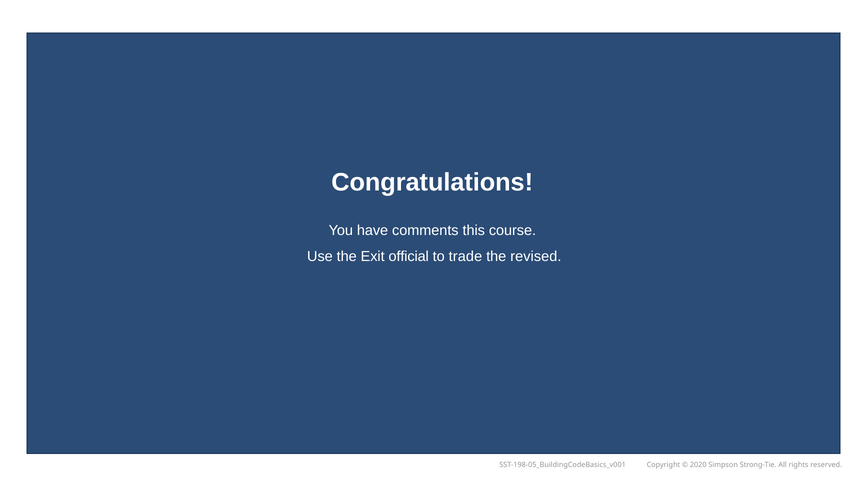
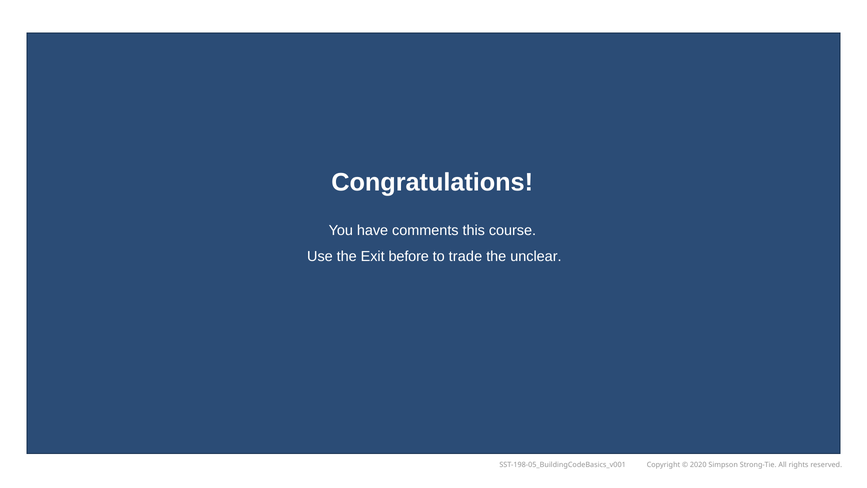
official: official -> before
revised: revised -> unclear
